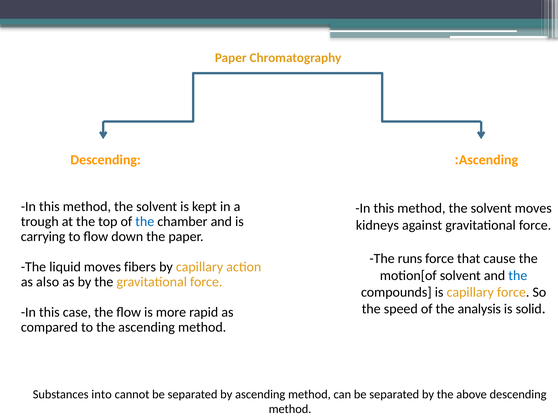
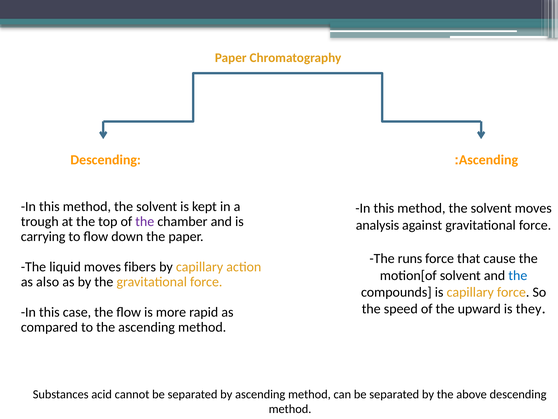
the at (145, 221) colour: blue -> purple
kidneys: kidneys -> analysis
analysis: analysis -> upward
solid: solid -> they
into: into -> acid
